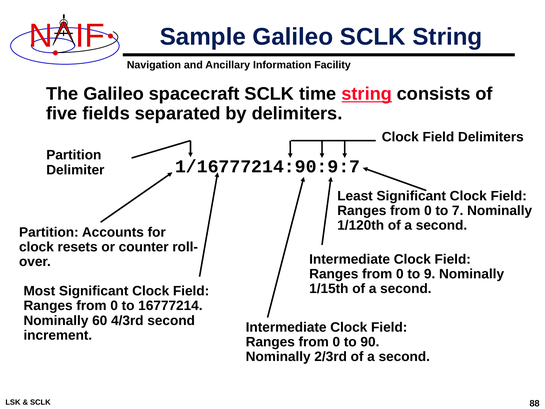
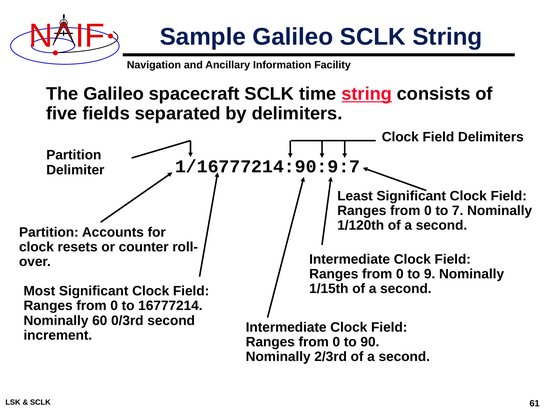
4/3rd: 4/3rd -> 0/3rd
88: 88 -> 61
